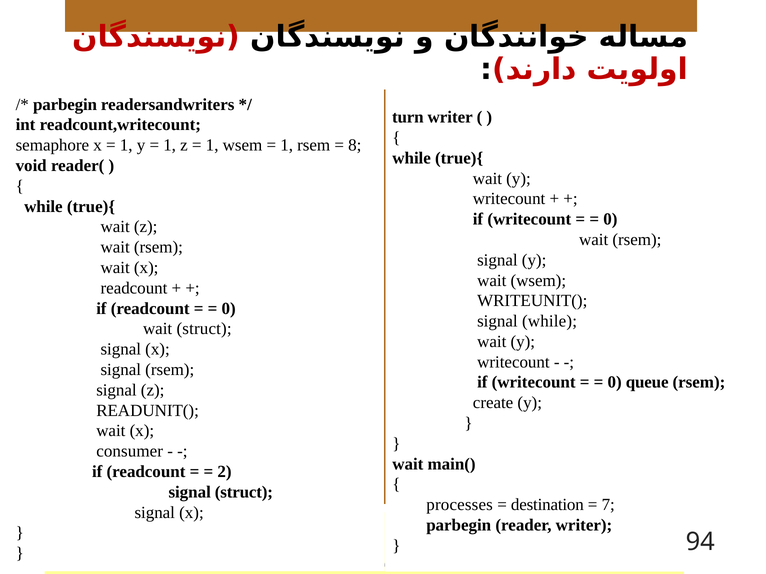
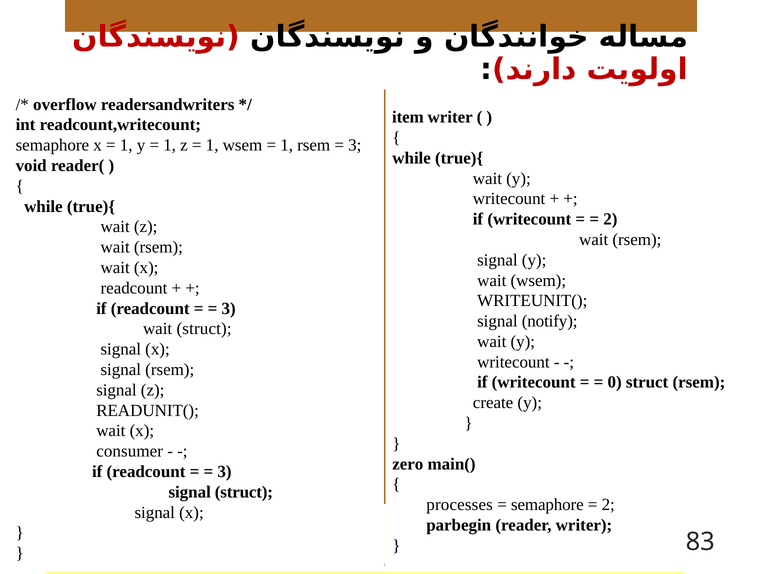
parbegin at (65, 105): parbegin -> overflow
turn: turn -> item
8 at (355, 145): 8 -> 3
0 at (610, 219): 0 -> 2
0 at (229, 309): 0 -> 3
while at (550, 321): while -> notify
0 queue: queue -> struct
wait at (408, 464): wait -> zero
2 at (224, 472): 2 -> 3
destination at (547, 505): destination -> semaphore
7 at (608, 505): 7 -> 2
94: 94 -> 83
